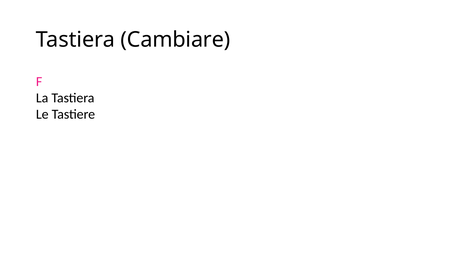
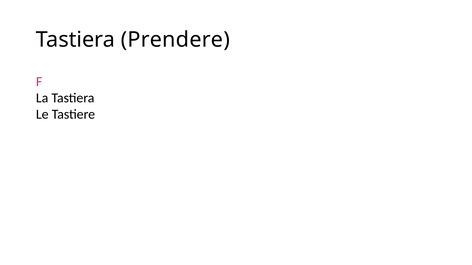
Cambiare: Cambiare -> Prendere
